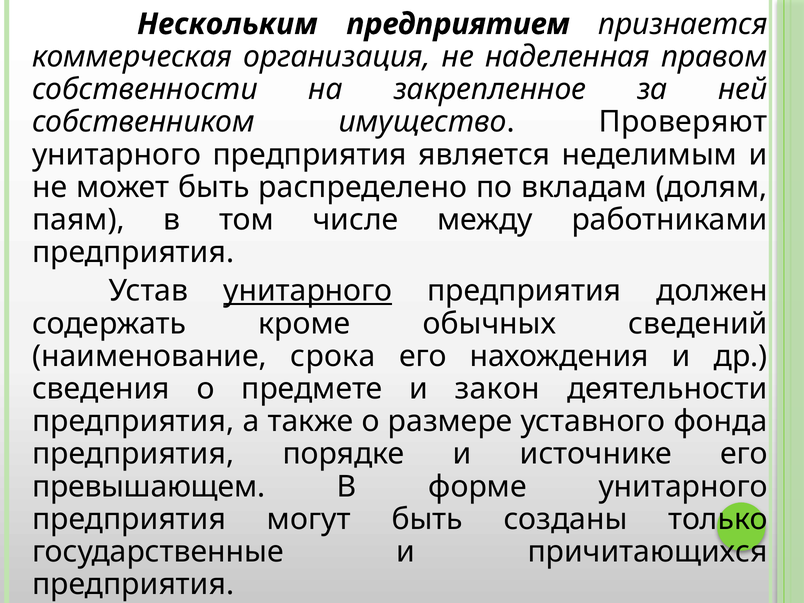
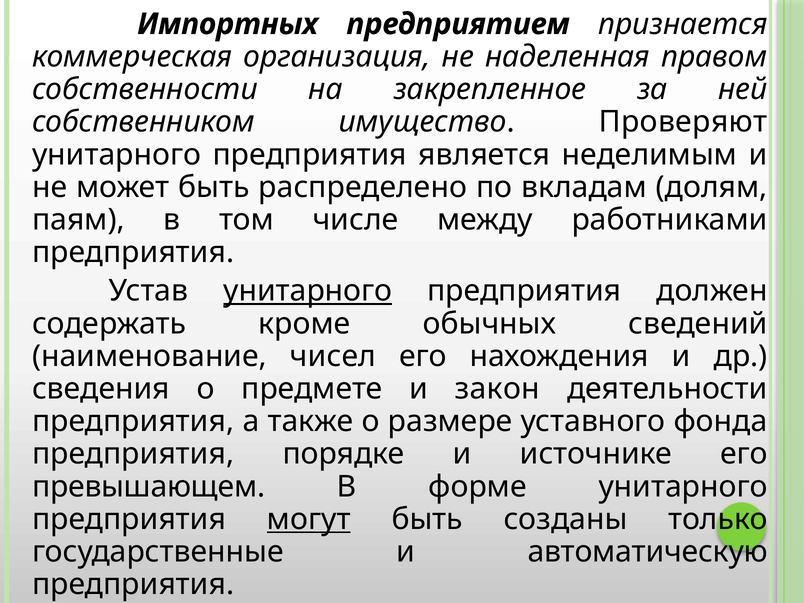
Нескольким: Нескольким -> Импортных
срока: срока -> чисел
могут underline: none -> present
причитающихся: причитающихся -> автоматическую
